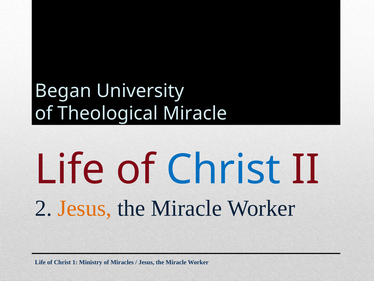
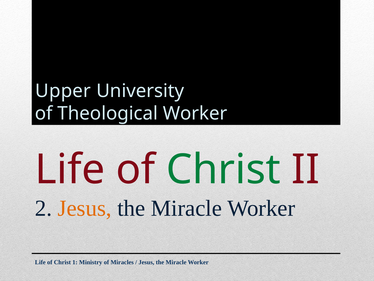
Began: Began -> Upper
Theological Miracle: Miracle -> Worker
Christ at (223, 169) colour: blue -> green
